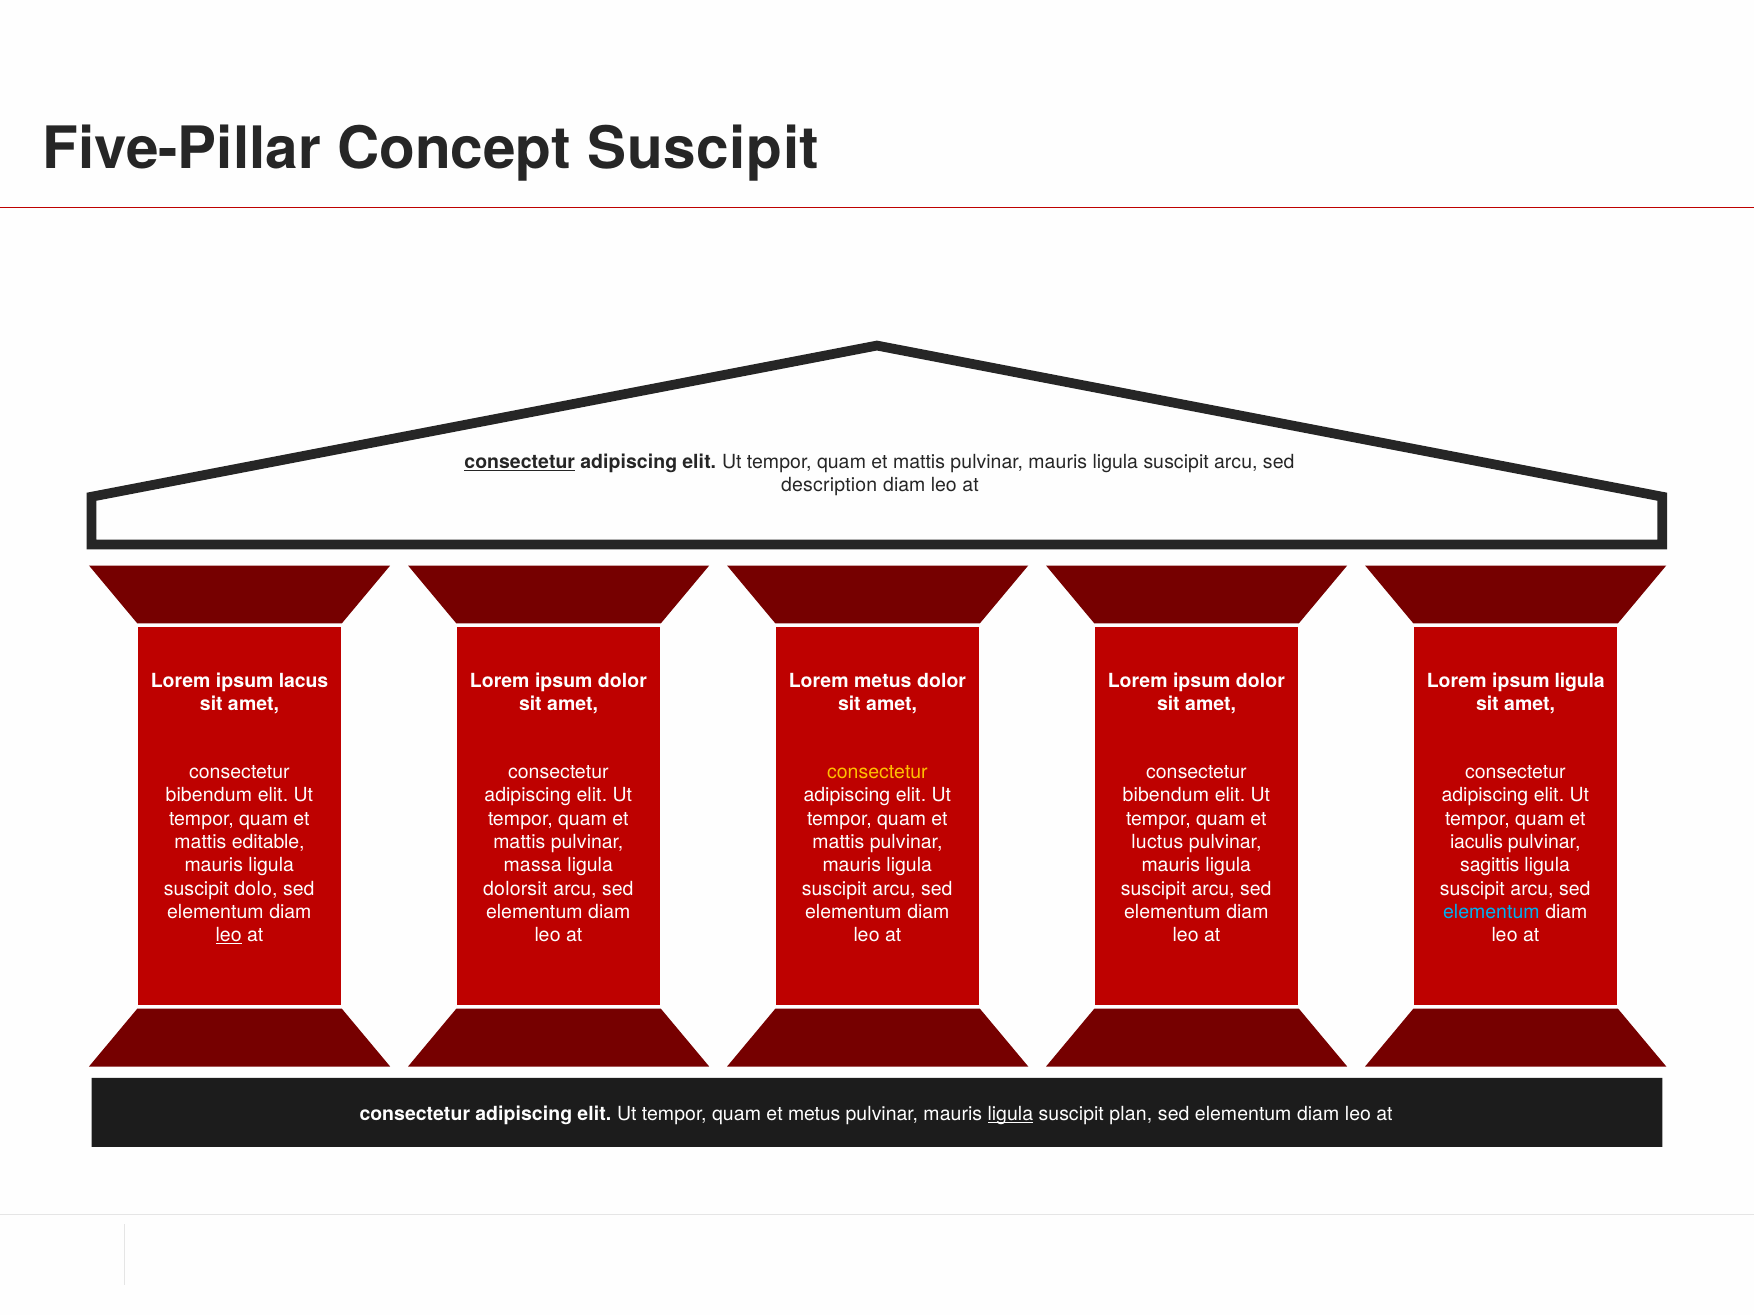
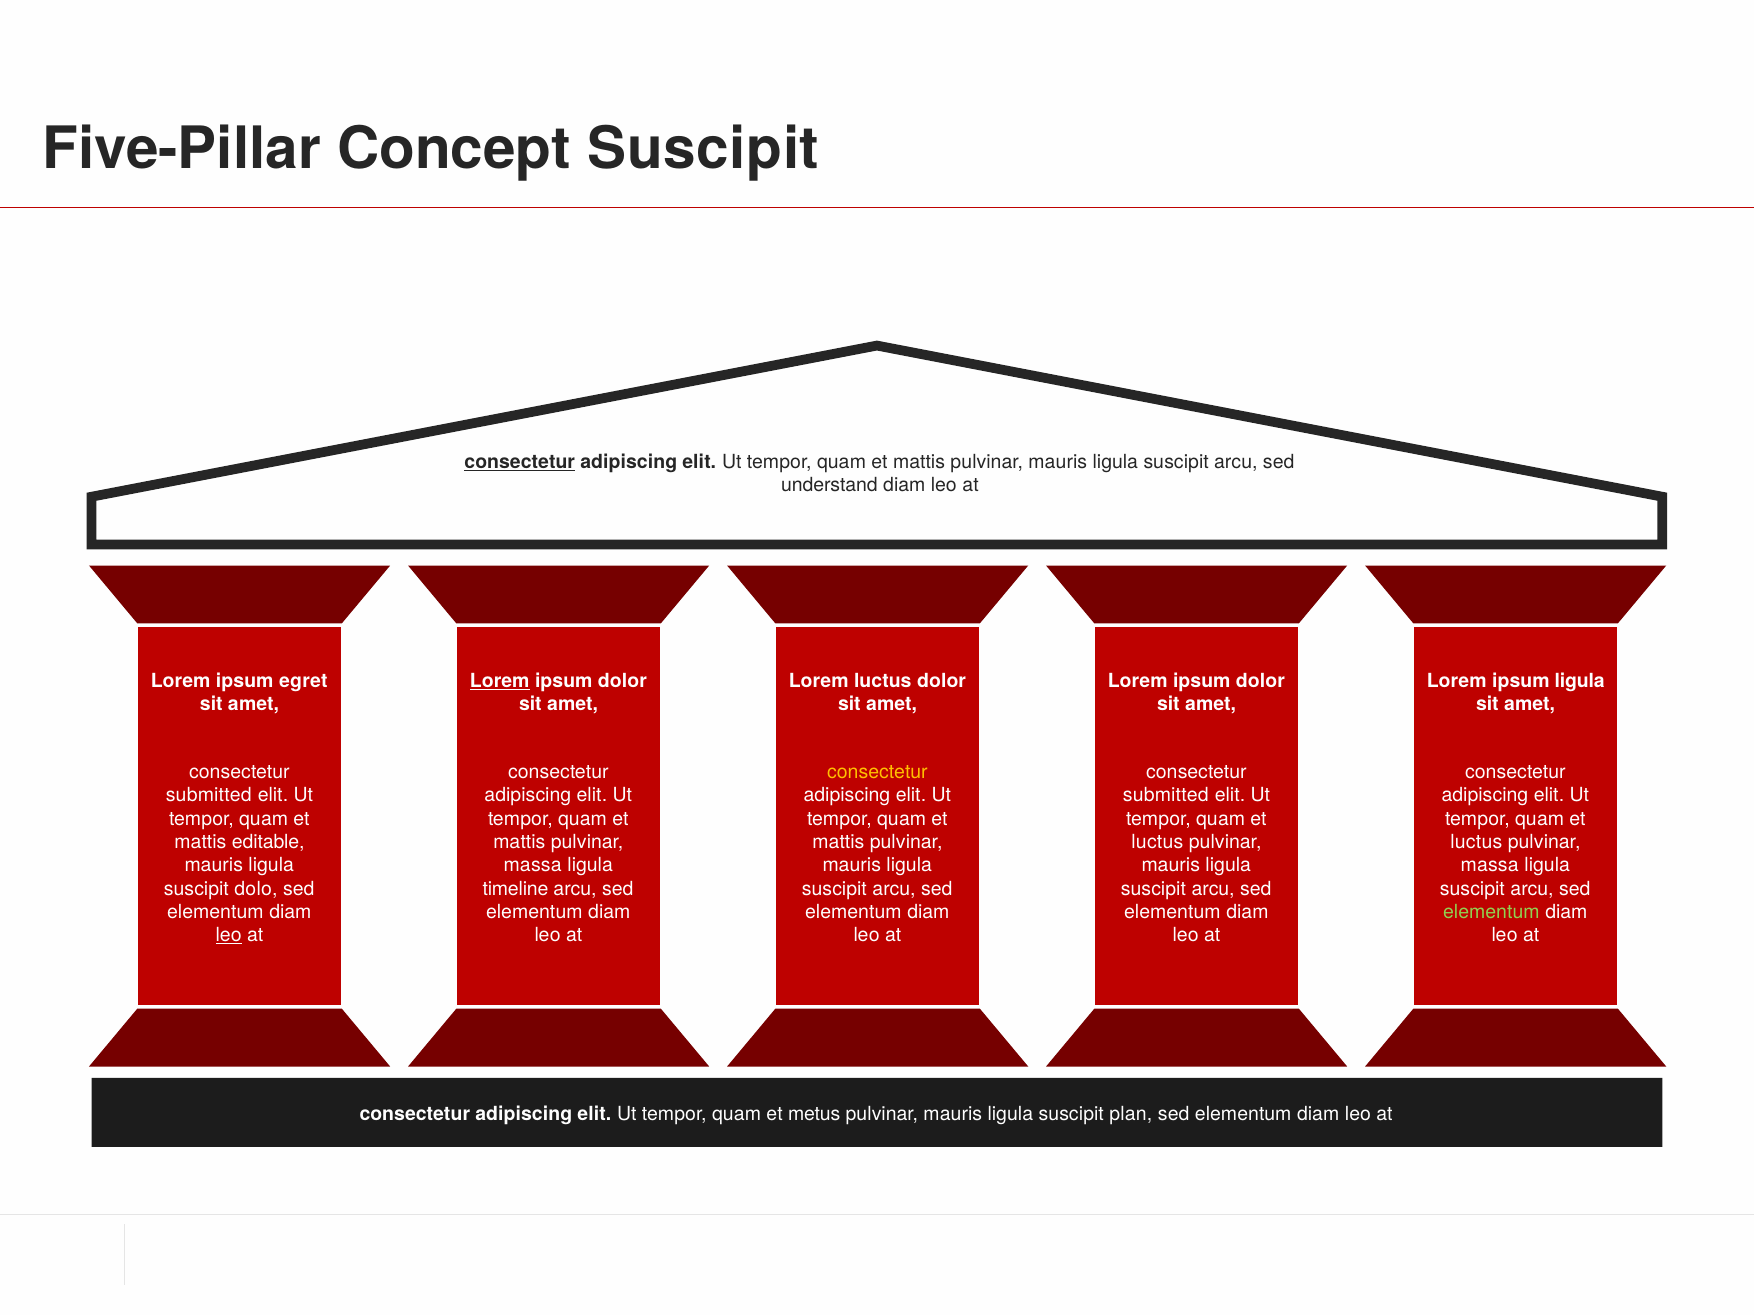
description: description -> understand
lacus: lacus -> egret
Lorem at (500, 681) underline: none -> present
Lorem metus: metus -> luctus
bibendum at (209, 796): bibendum -> submitted
bibendum at (1166, 796): bibendum -> submitted
iaculis at (1477, 842): iaculis -> luctus
sagittis at (1490, 866): sagittis -> massa
dolorsit: dolorsit -> timeline
elementum at (1491, 912) colour: light blue -> light green
ligula at (1010, 1114) underline: present -> none
